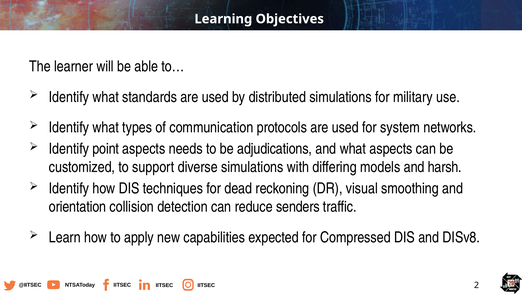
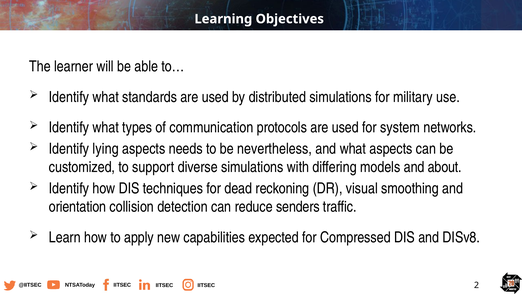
point: point -> lying
adjudications: adjudications -> nevertheless
harsh: harsh -> about
